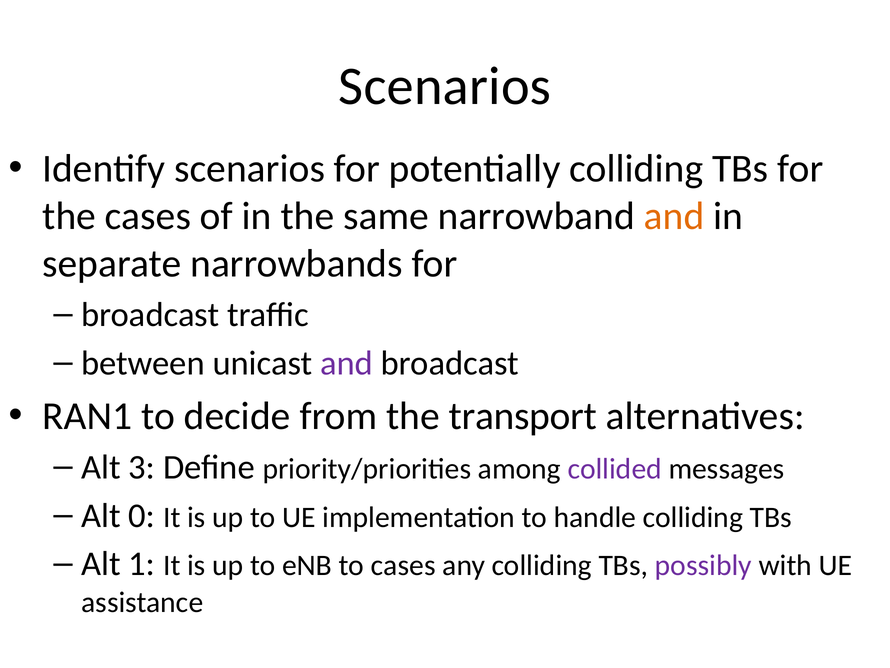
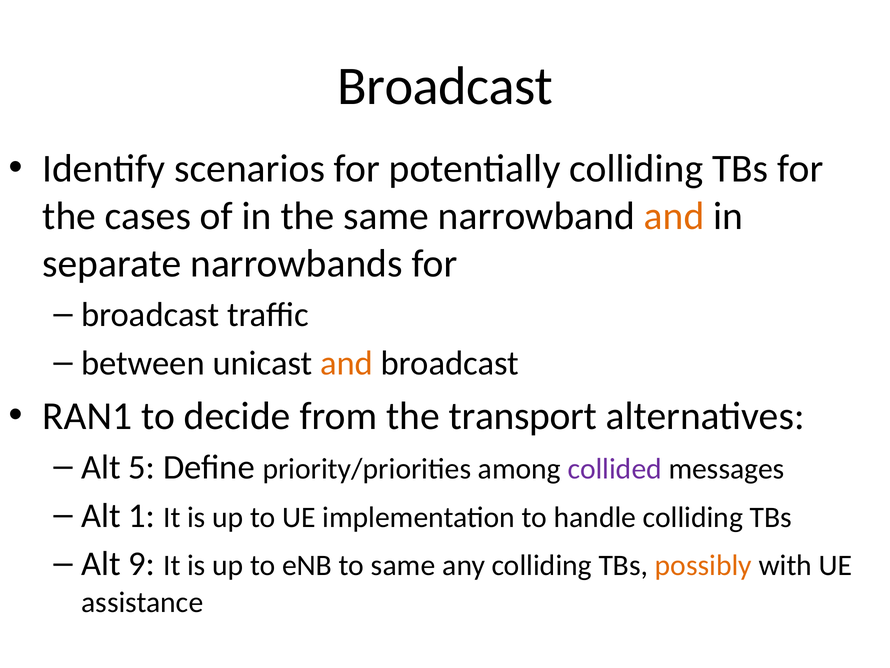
Scenarios at (445, 86): Scenarios -> Broadcast
and at (347, 363) colour: purple -> orange
3: 3 -> 5
0: 0 -> 1
1: 1 -> 9
to cases: cases -> same
possibly colour: purple -> orange
